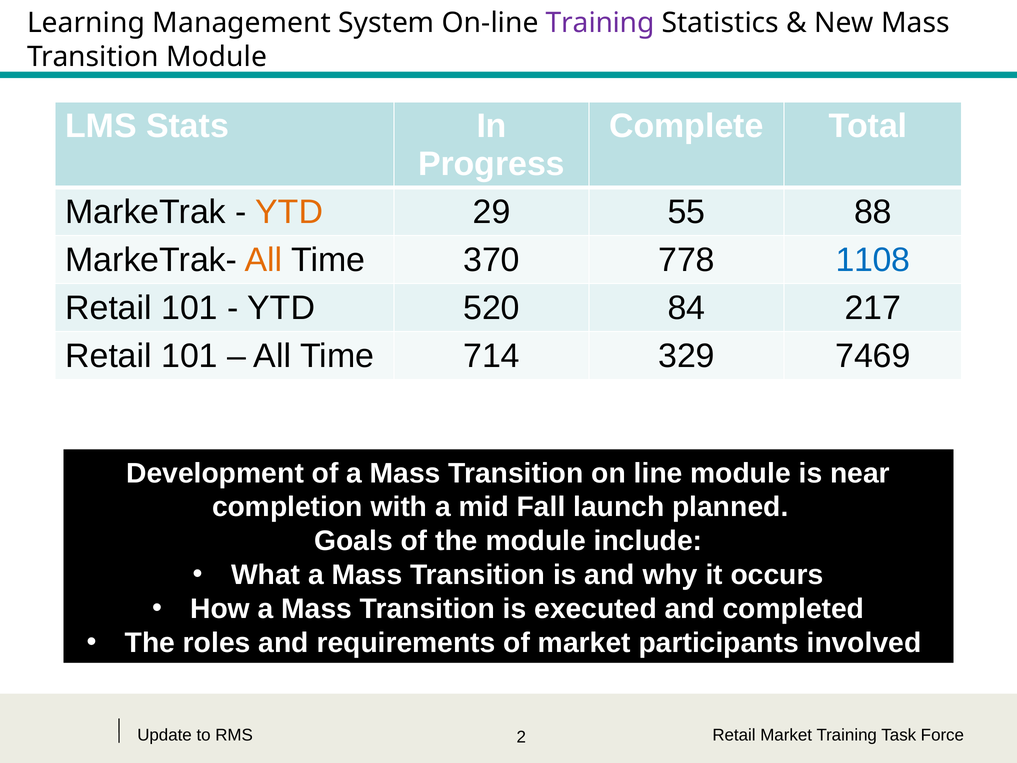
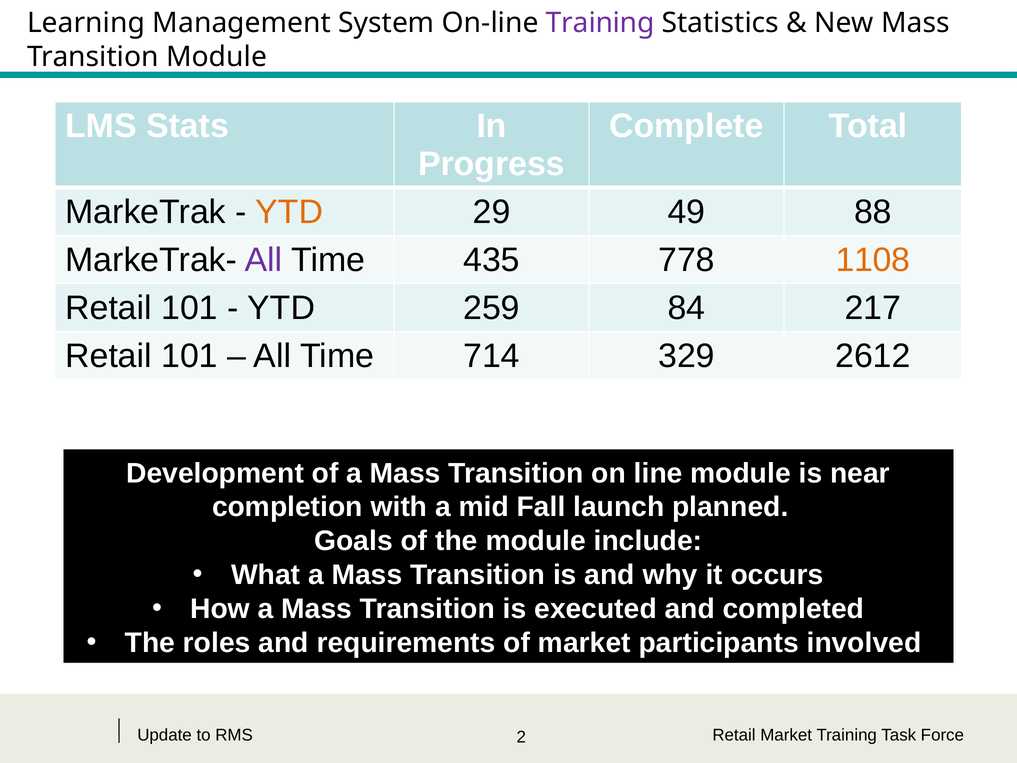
55: 55 -> 49
All at (264, 260) colour: orange -> purple
370: 370 -> 435
1108 colour: blue -> orange
520: 520 -> 259
7469: 7469 -> 2612
